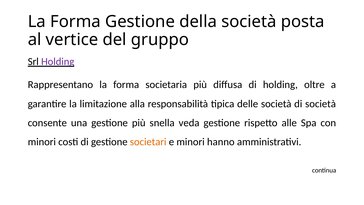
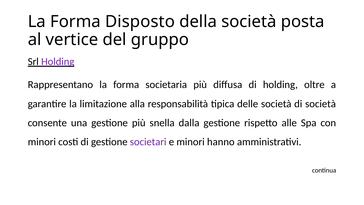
Forma Gestione: Gestione -> Disposto
veda: veda -> dalla
societari colour: orange -> purple
